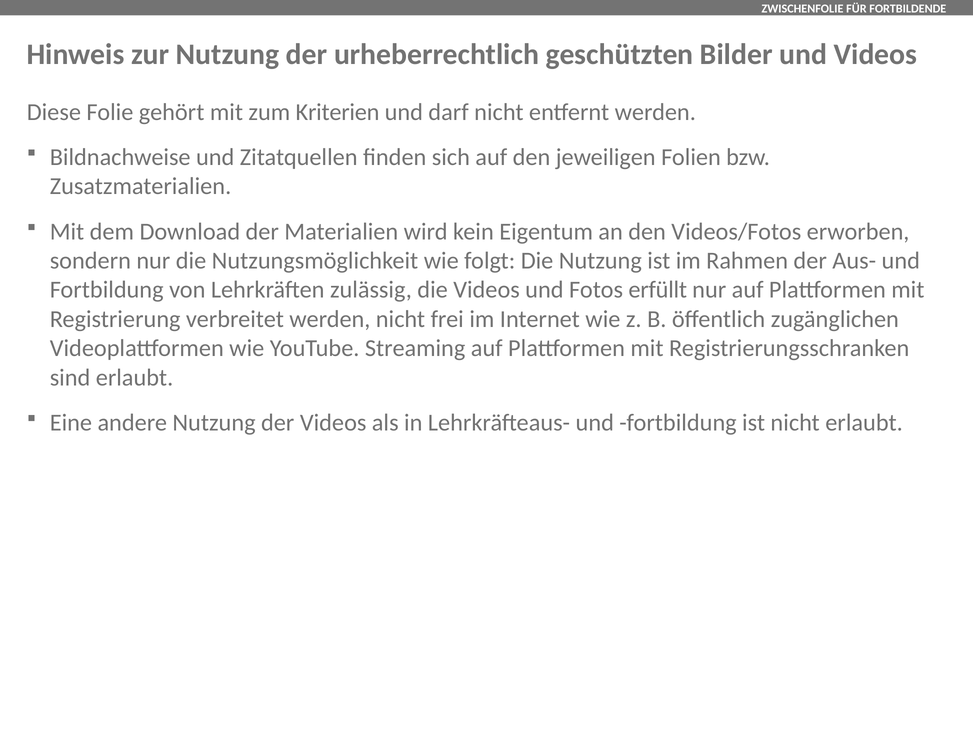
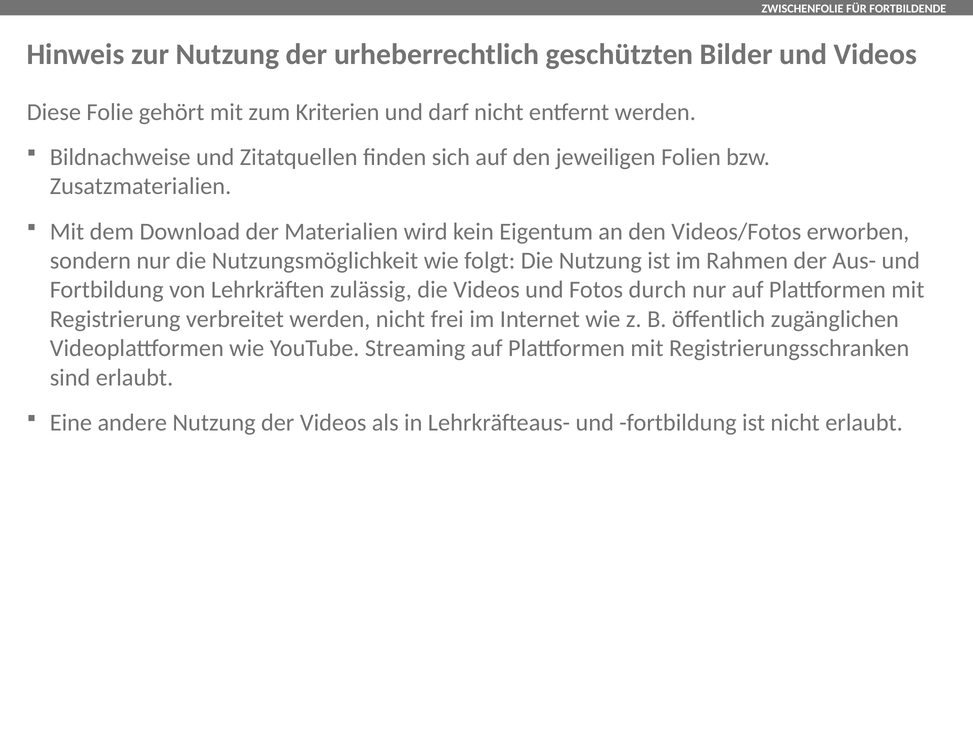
erfüllt: erfüllt -> durch
